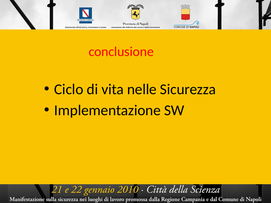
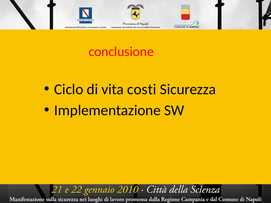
nelle: nelle -> costi
